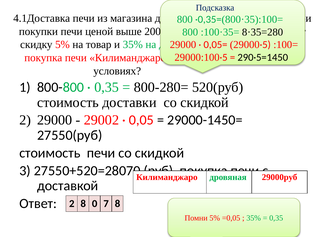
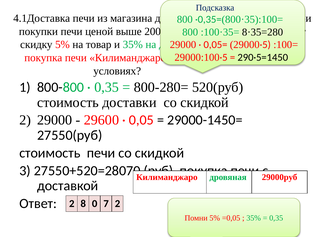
29002: 29002 -> 29600
7 8: 8 -> 2
